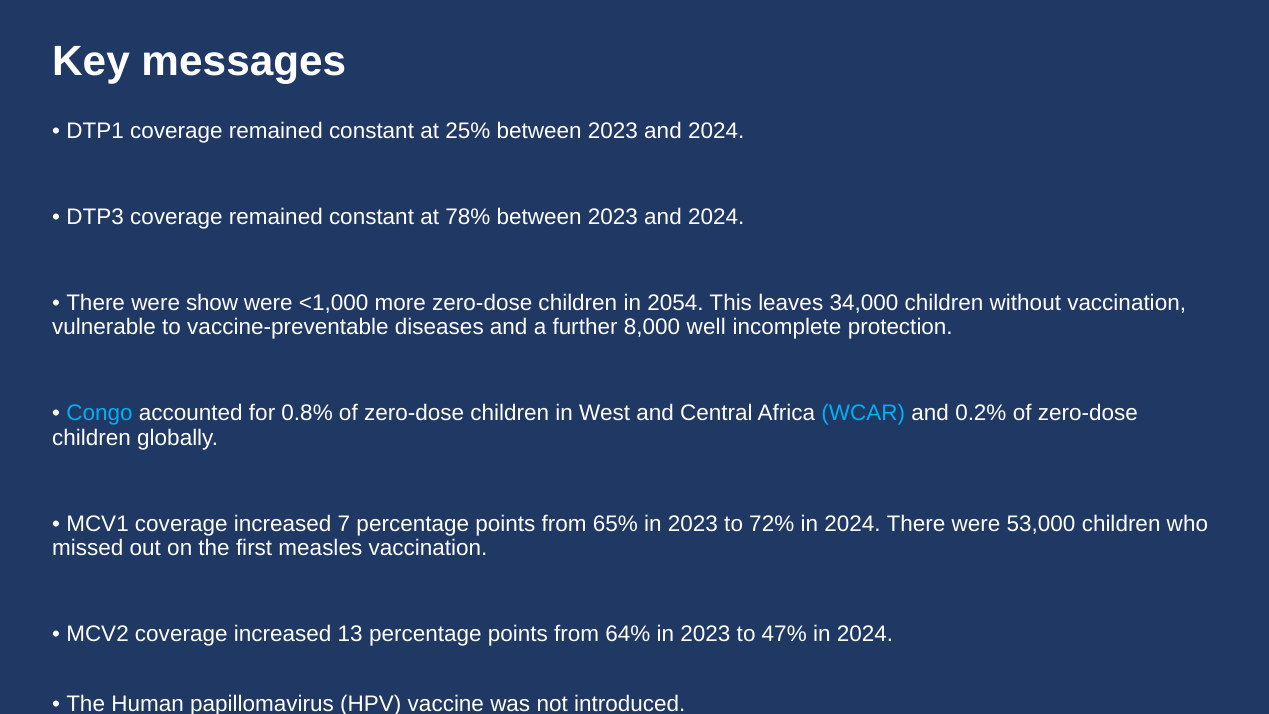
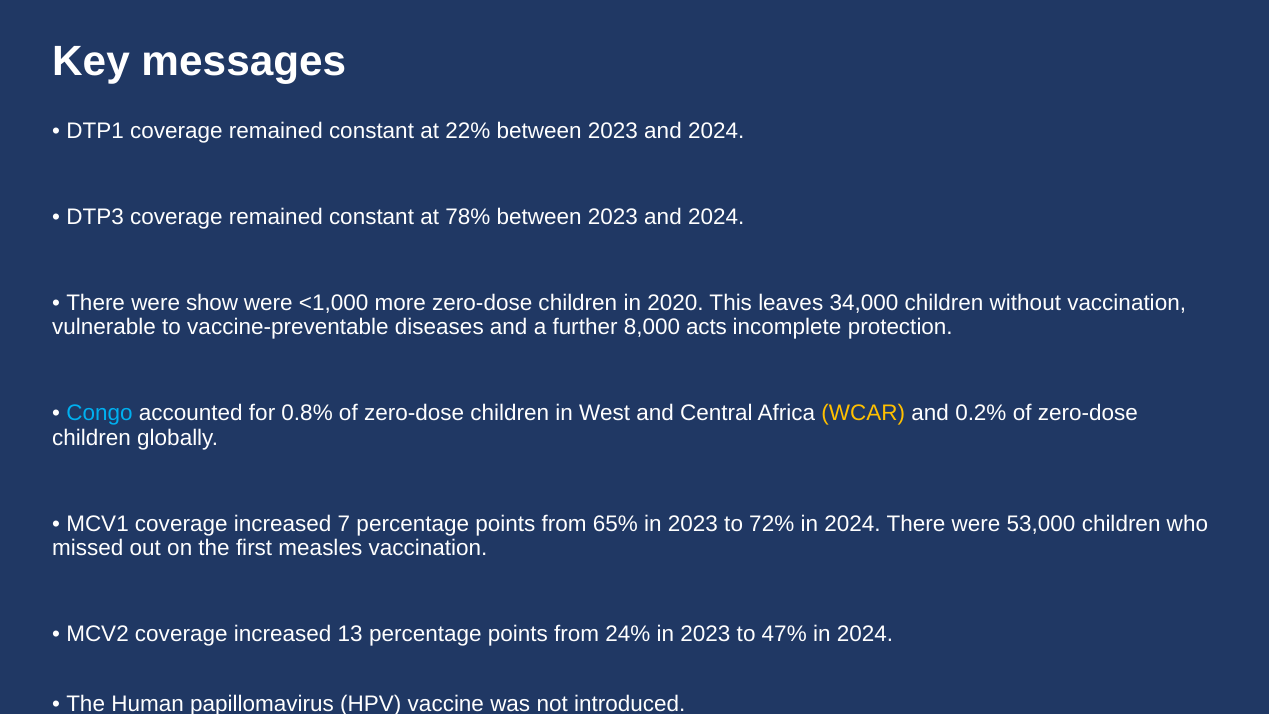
25%: 25% -> 22%
2054: 2054 -> 2020
well: well -> acts
WCAR colour: light blue -> yellow
64%: 64% -> 24%
